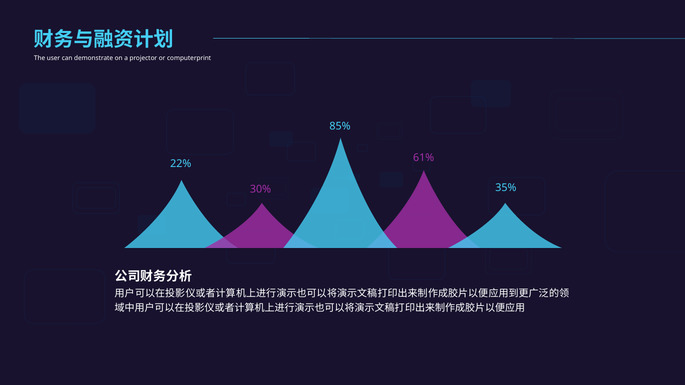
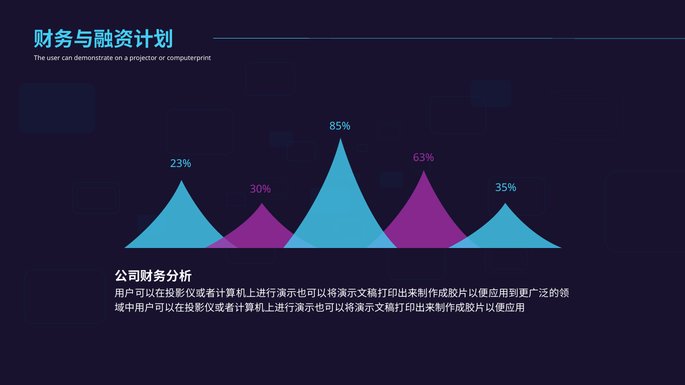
61%: 61% -> 63%
22%: 22% -> 23%
